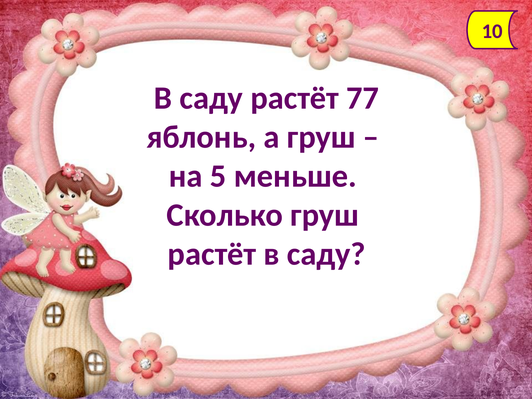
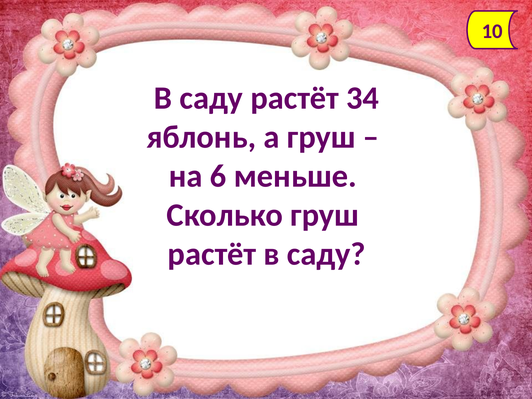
77: 77 -> 34
5: 5 -> 6
